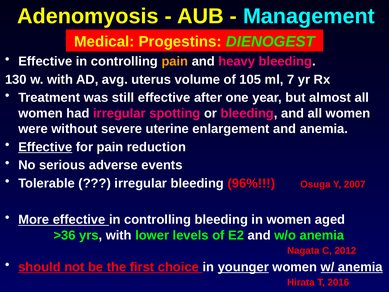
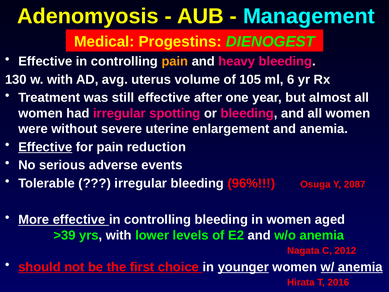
7: 7 -> 6
2007: 2007 -> 2087
>36: >36 -> >39
